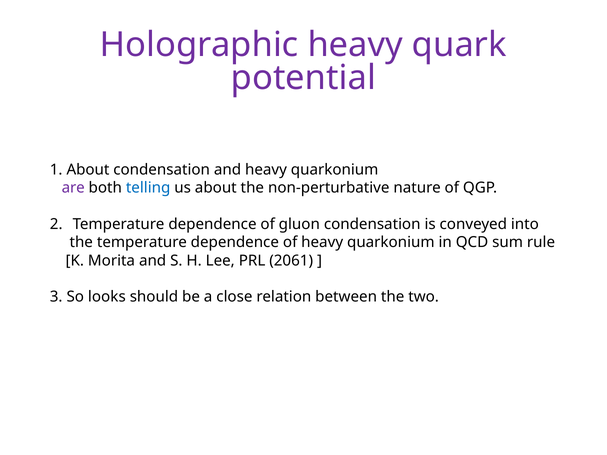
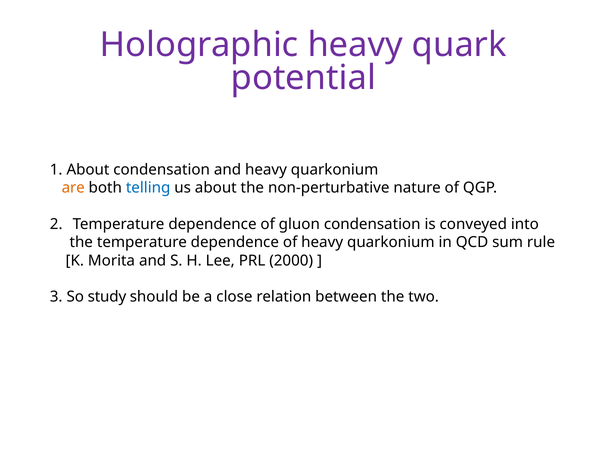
are colour: purple -> orange
2061: 2061 -> 2000
looks: looks -> study
